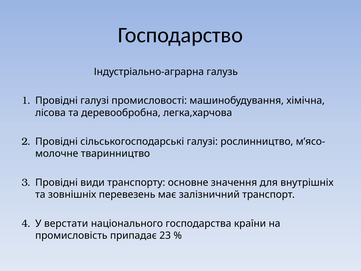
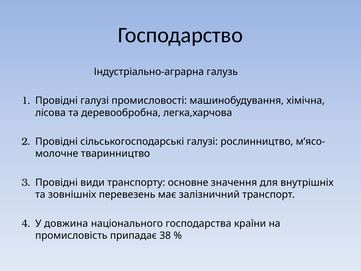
верстати: верстати -> довжина
23: 23 -> 38
